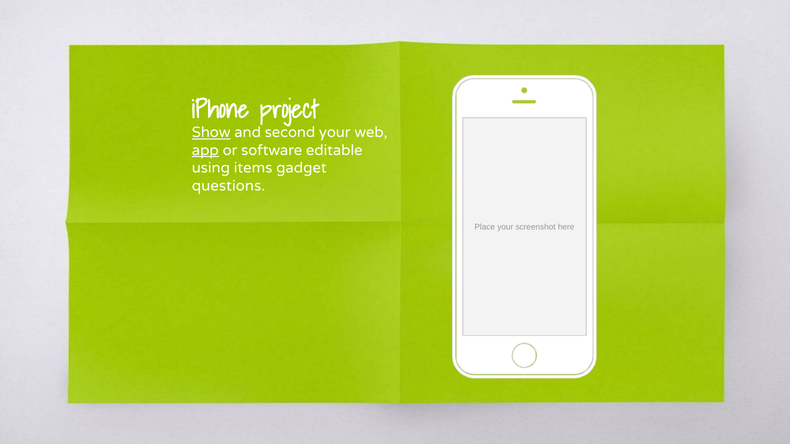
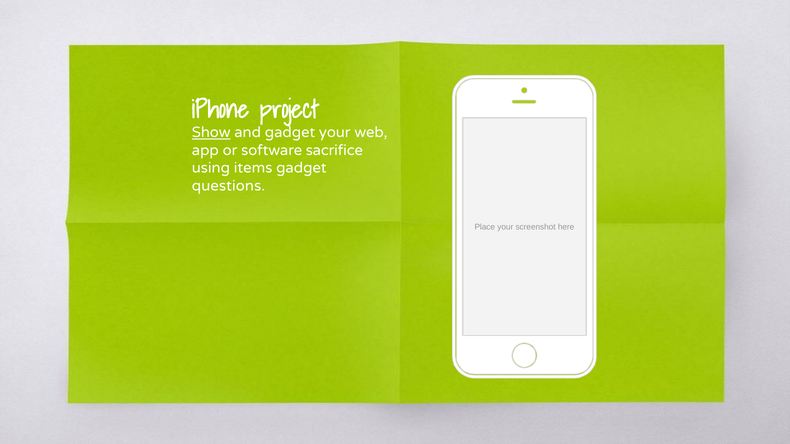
and second: second -> gadget
app underline: present -> none
editable: editable -> sacrifice
